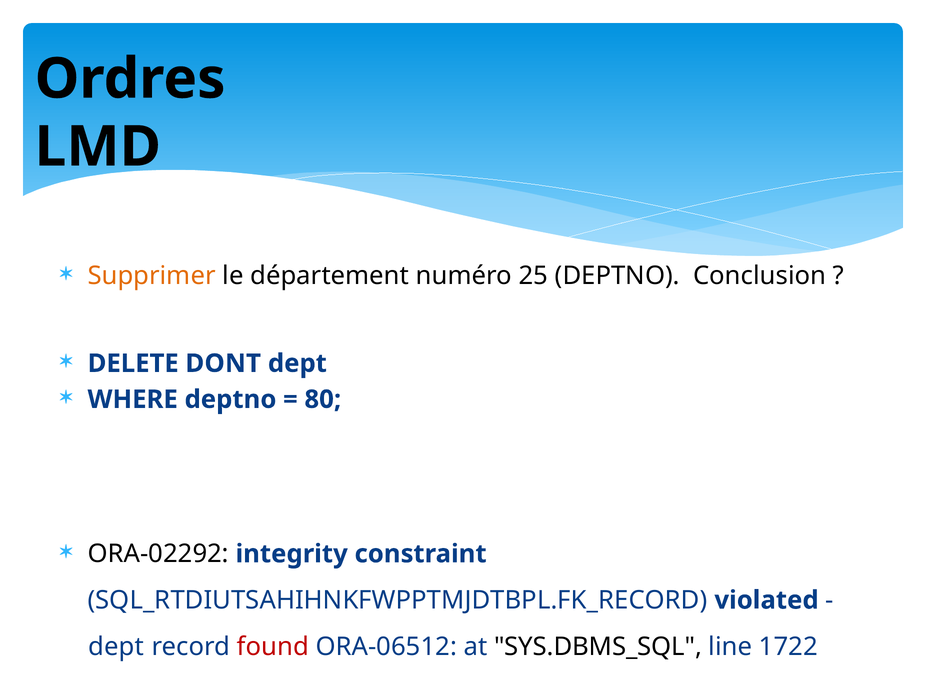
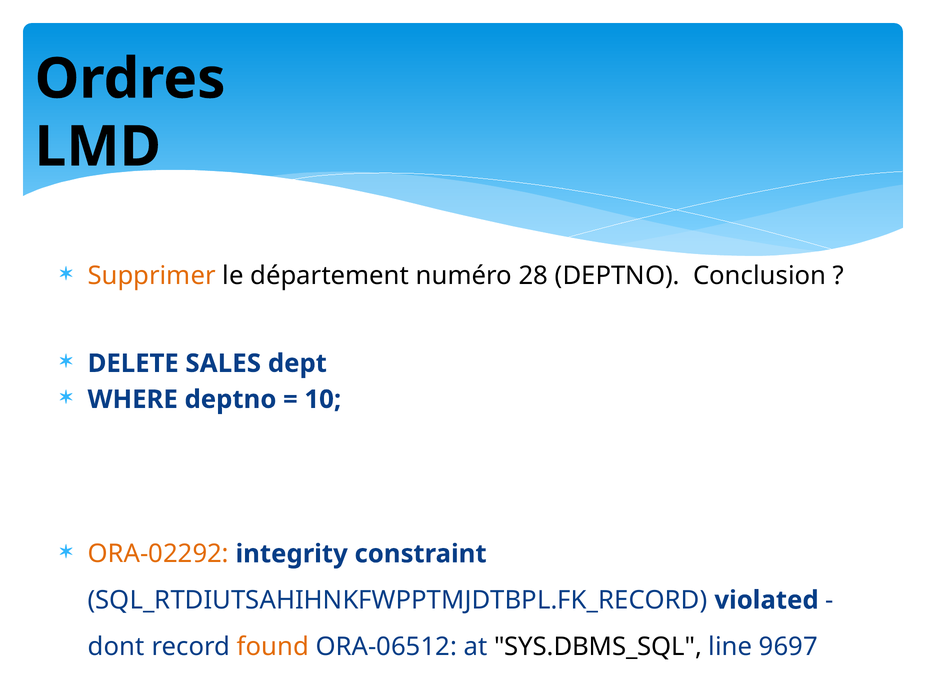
25: 25 -> 28
DONT: DONT -> SALES
80: 80 -> 10
ORA-02292 colour: black -> orange
dept at (116, 646): dept -> dont
found colour: red -> orange
1722: 1722 -> 9697
